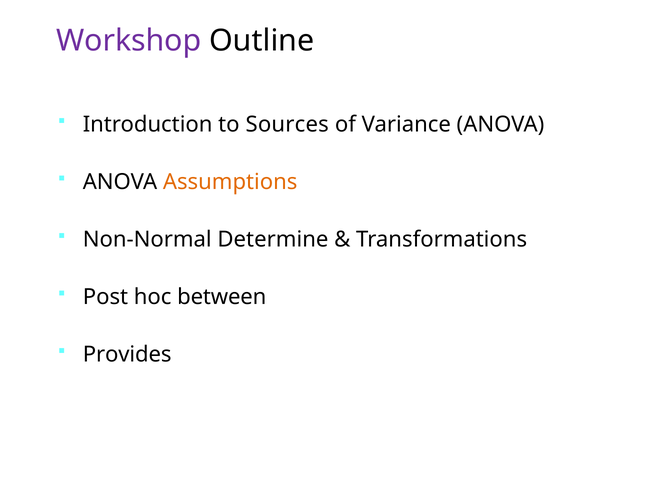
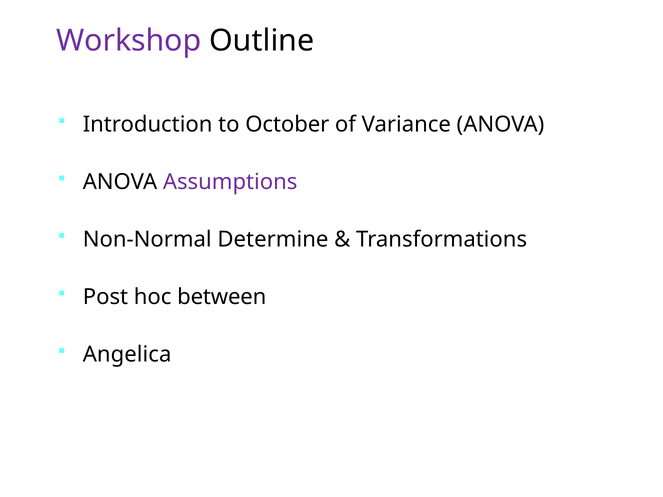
Sources: Sources -> October
Assumptions colour: orange -> purple
Provides: Provides -> Angelica
